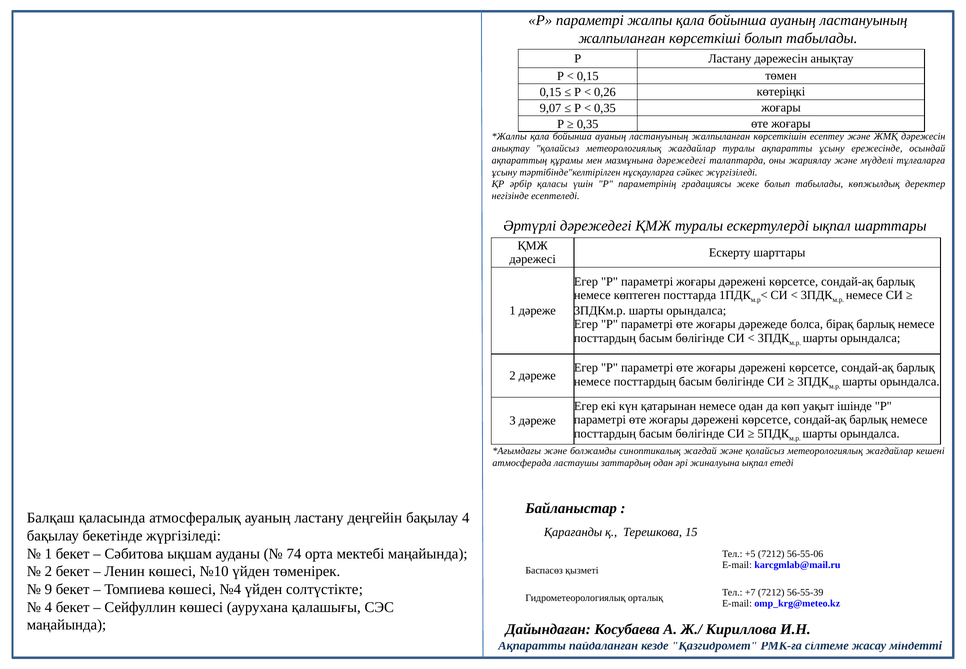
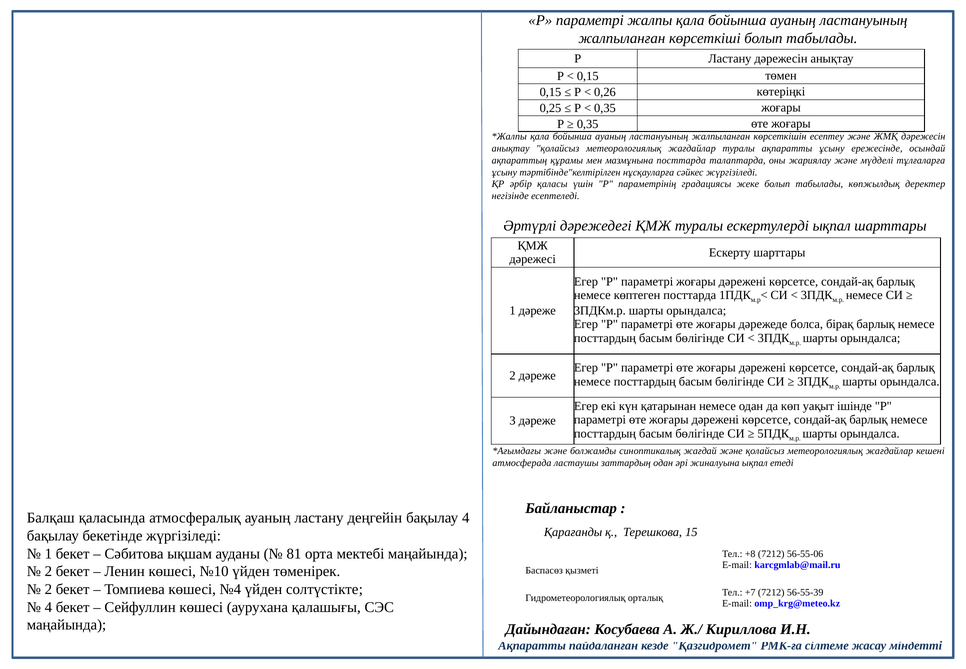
9,07: 9,07 -> 0,25
мазмұнына дәрежедегі: дәрежедегі -> посттарда
74: 74 -> 81
+5: +5 -> +8
9 at (48, 589): 9 -> 2
